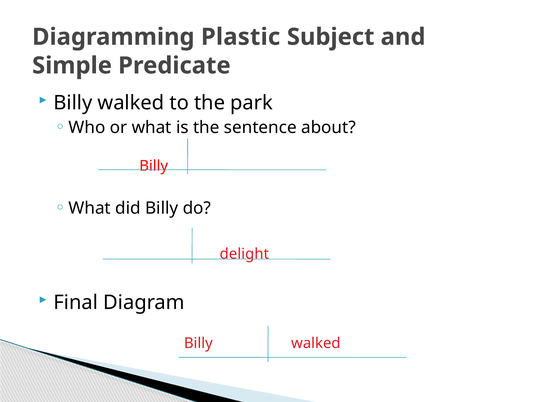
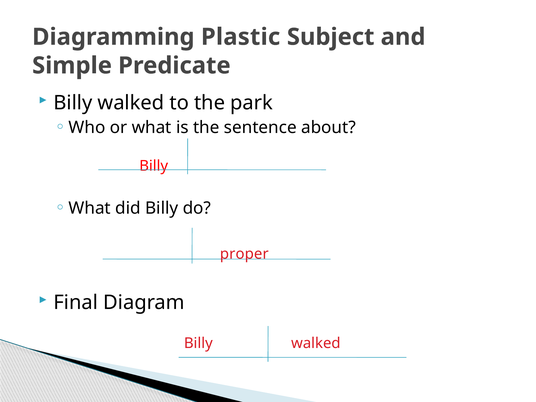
delight: delight -> proper
